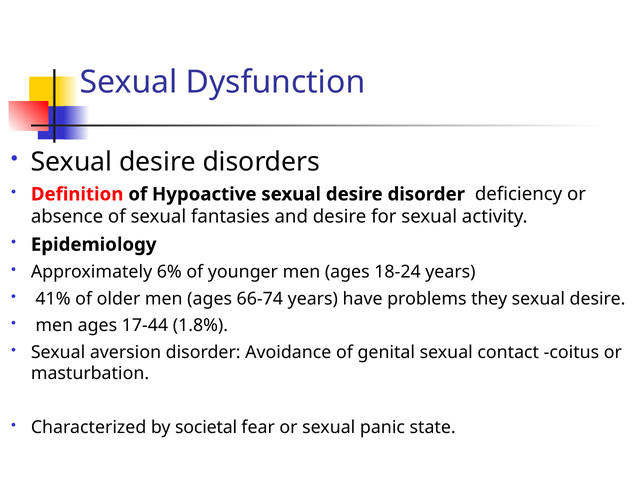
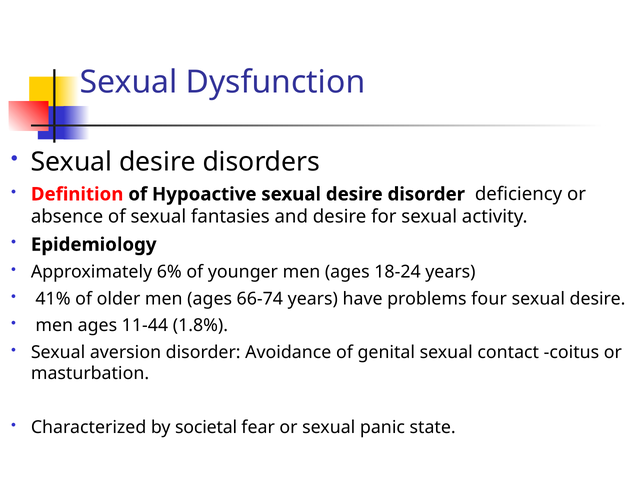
they: they -> four
17-44: 17-44 -> 11-44
